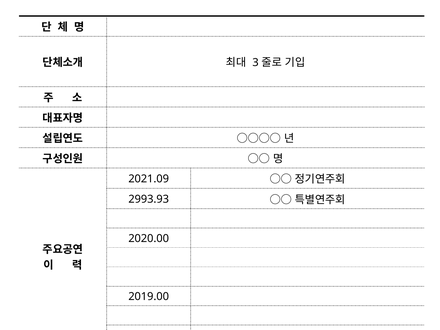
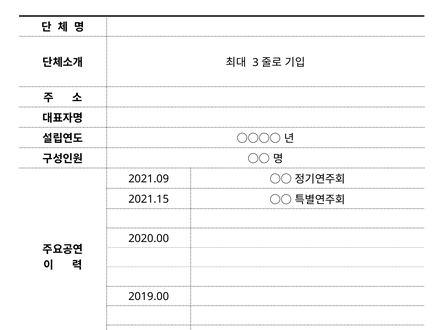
2993.93: 2993.93 -> 2021.15
